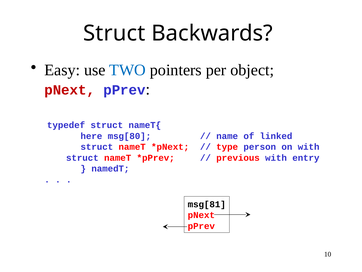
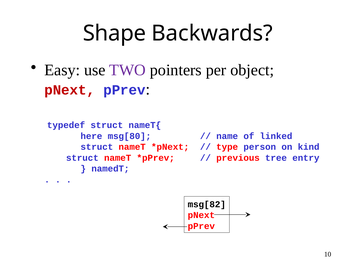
Struct at (114, 33): Struct -> Shape
TWO colour: blue -> purple
on with: with -> kind
previous with: with -> tree
msg[81: msg[81 -> msg[82
